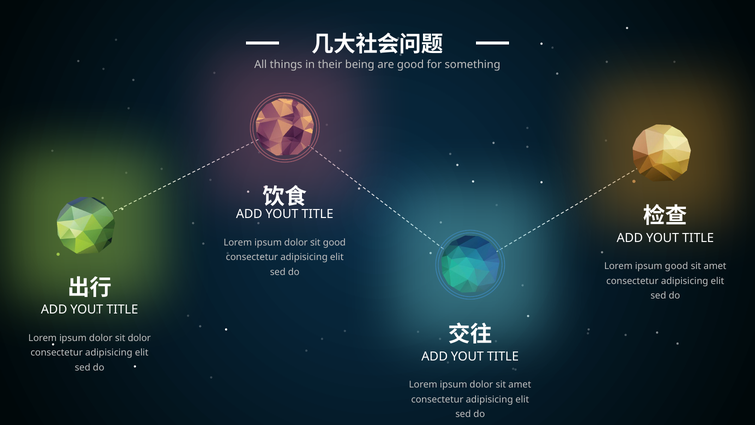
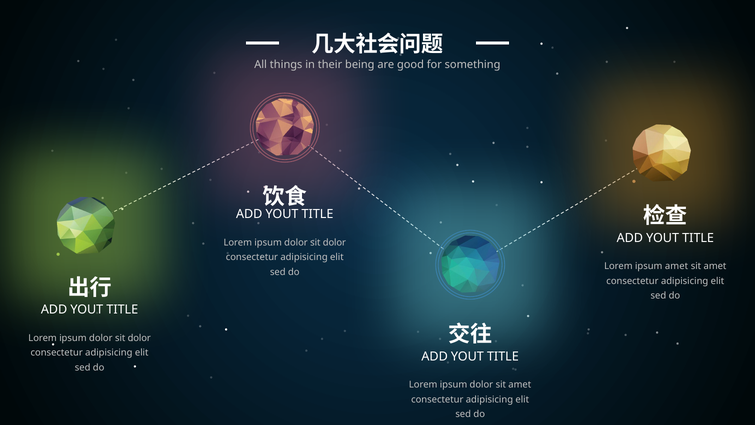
good at (334, 242): good -> dolor
ipsum good: good -> amet
